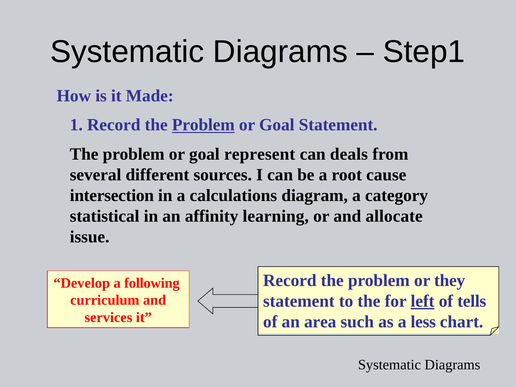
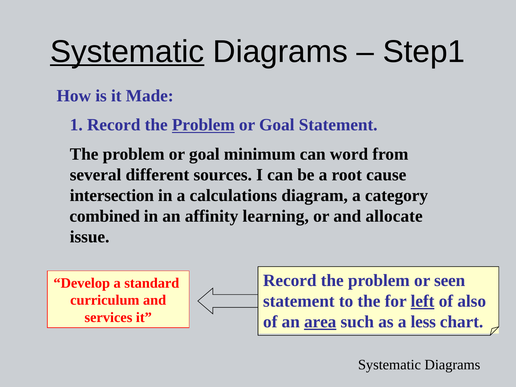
Systematic at (127, 52) underline: none -> present
represent: represent -> minimum
deals: deals -> word
statistical: statistical -> combined
they: they -> seen
following: following -> standard
tells: tells -> also
area underline: none -> present
